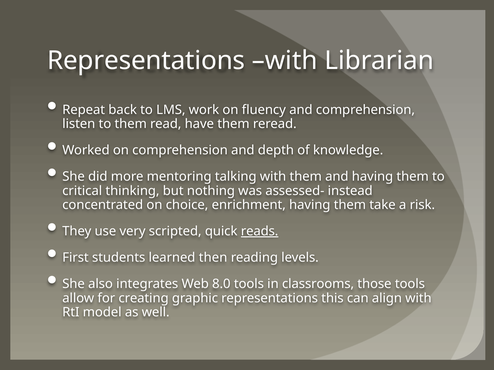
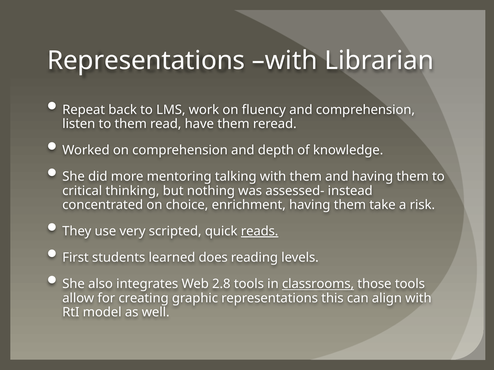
then: then -> does
8.0: 8.0 -> 2.8
classrooms underline: none -> present
